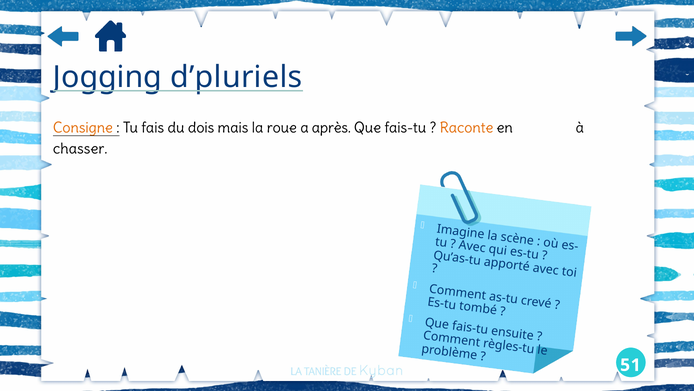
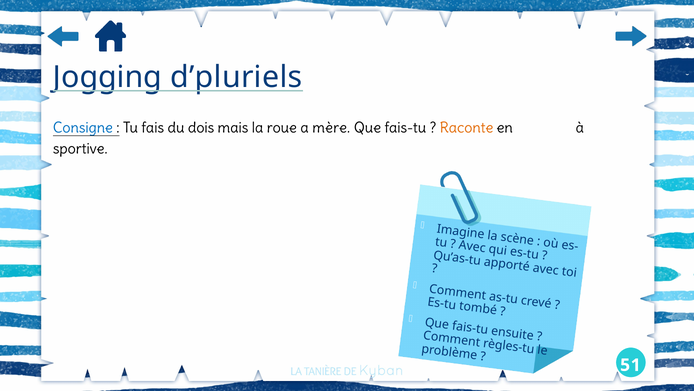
Consigne colour: orange -> blue
après: après -> mère
chasser: chasser -> sportive
